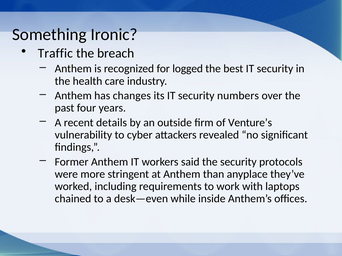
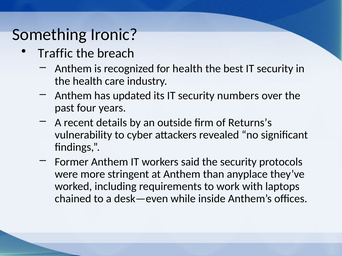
for logged: logged -> health
changes: changes -> updated
Venture’s: Venture’s -> Returns’s
